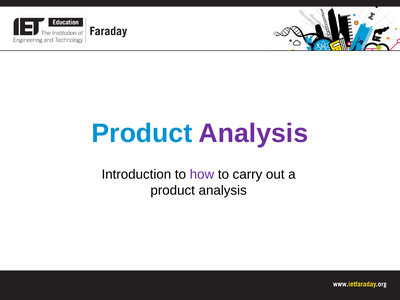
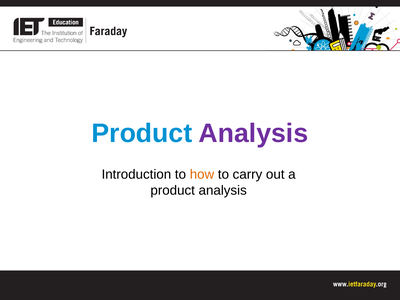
how colour: purple -> orange
